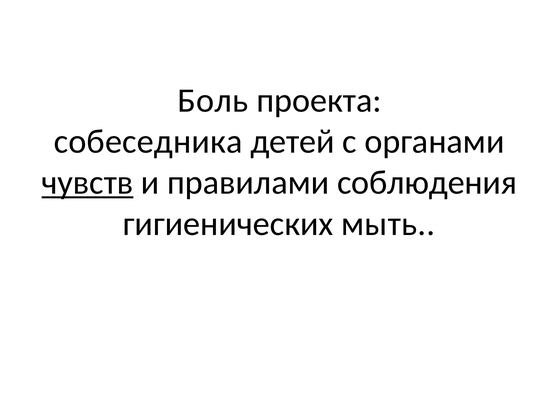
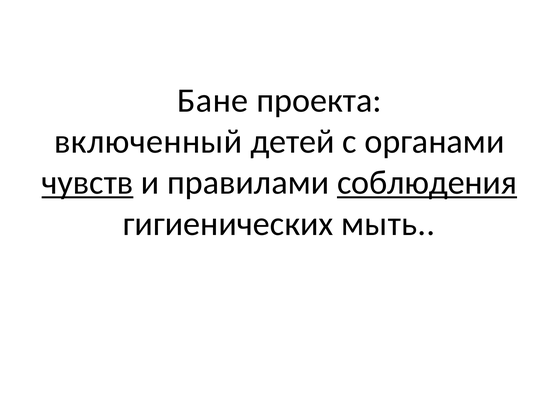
Боль: Боль -> Бане
собеседника: собеседника -> включенный
соблюдения underline: none -> present
